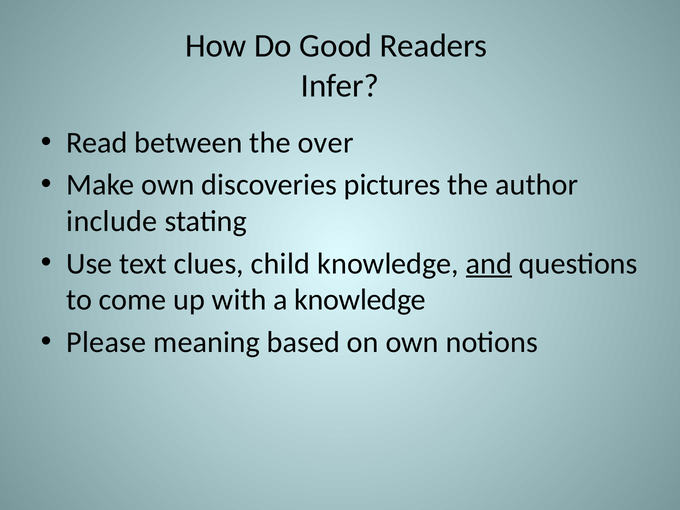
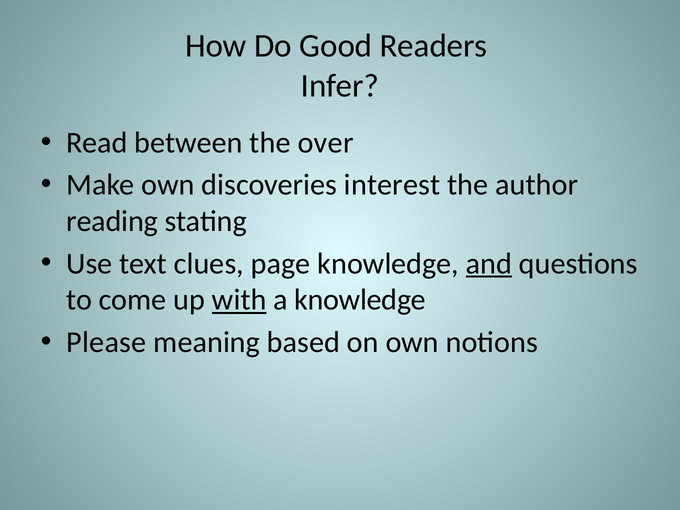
pictures: pictures -> interest
include: include -> reading
child: child -> page
with underline: none -> present
